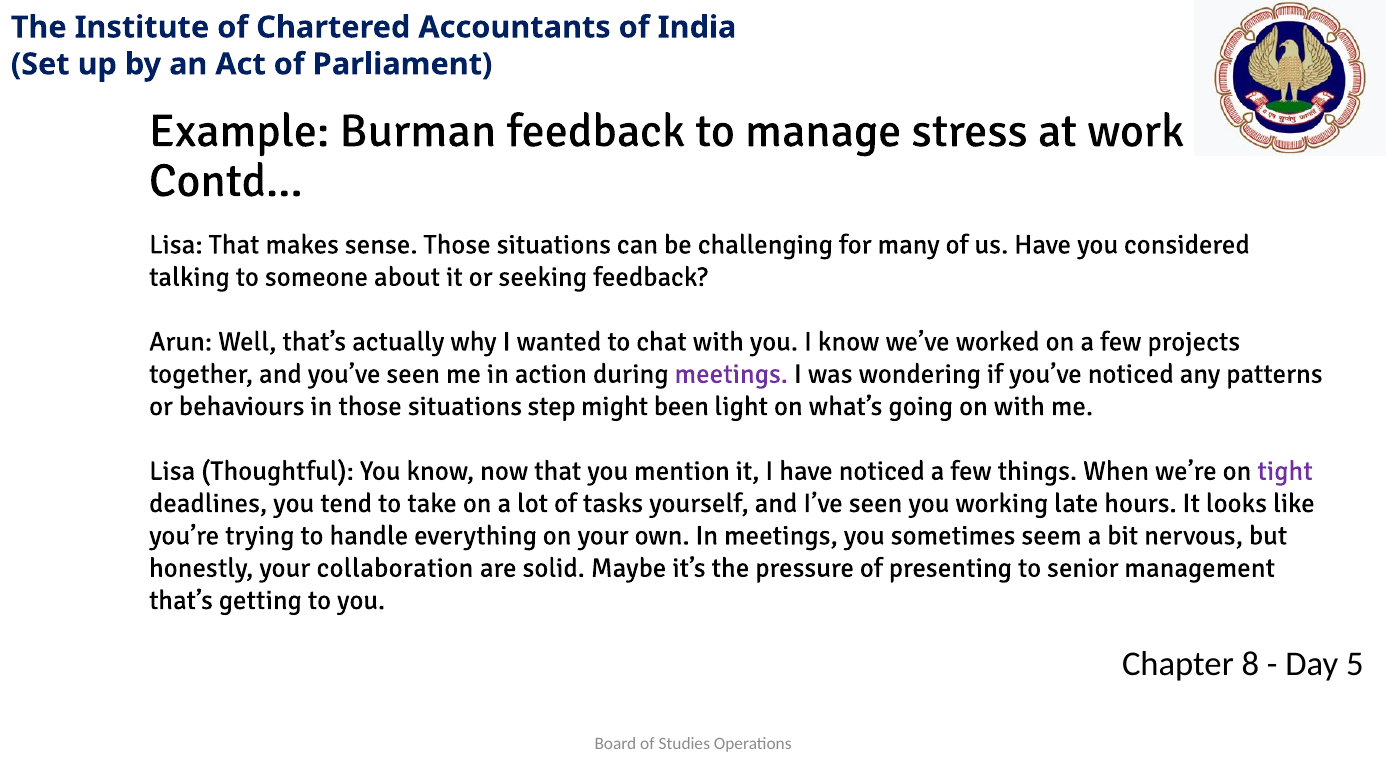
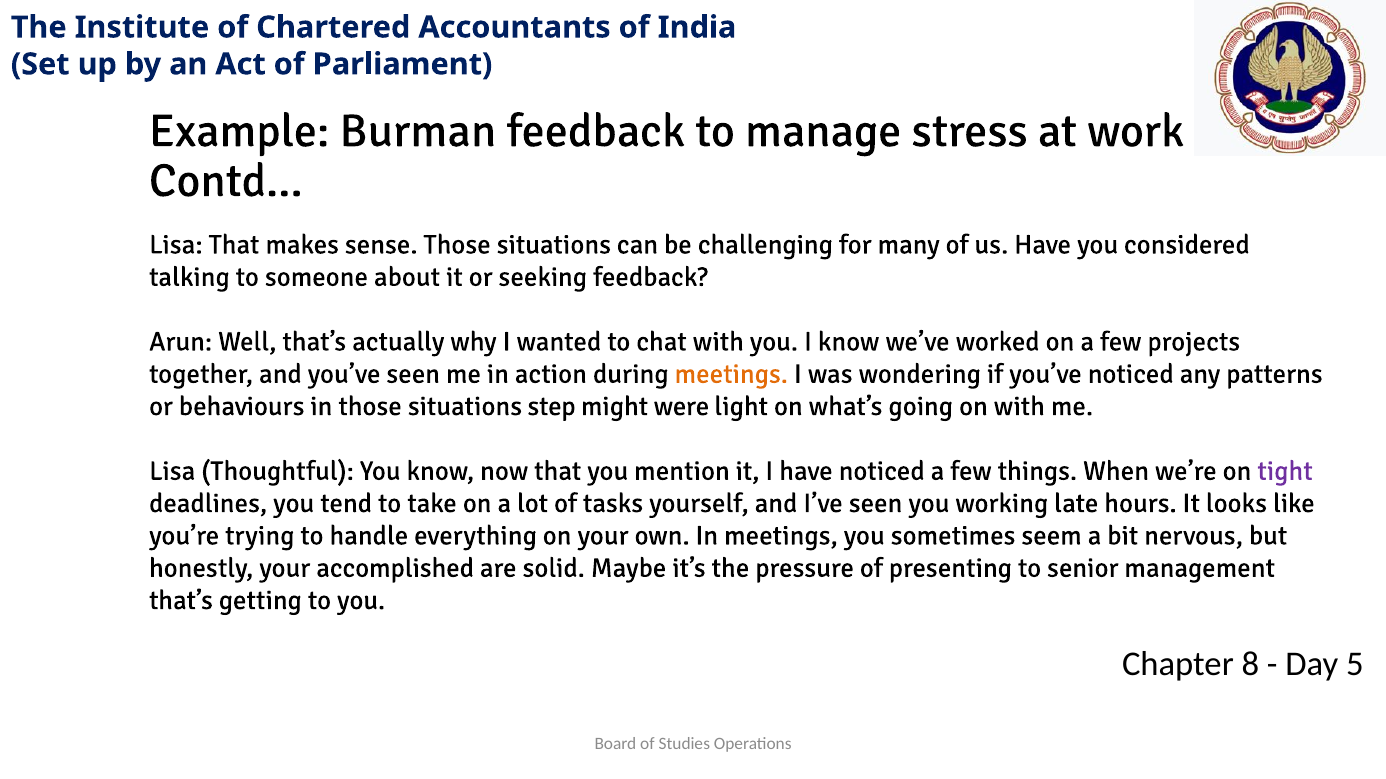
meetings at (731, 374) colour: purple -> orange
been: been -> were
collaboration: collaboration -> accomplished
